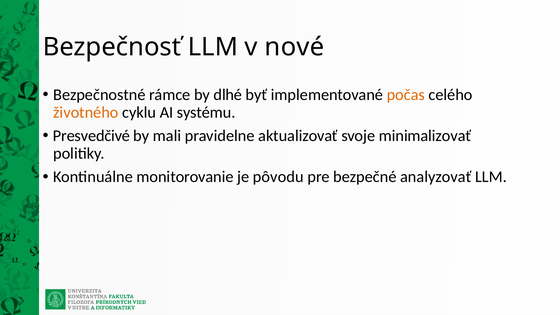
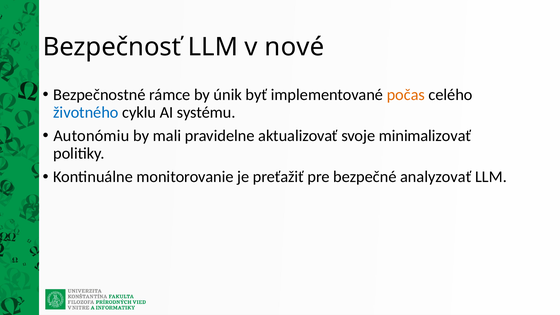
dlhé: dlhé -> únik
životného colour: orange -> blue
Presvedčivé: Presvedčivé -> Autonómiu
pôvodu: pôvodu -> preťažiť
